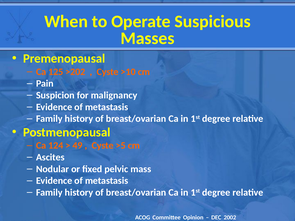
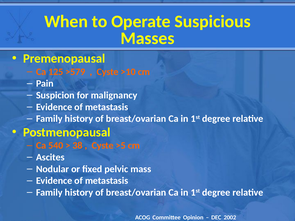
>202: >202 -> >579
124: 124 -> 540
49: 49 -> 38
